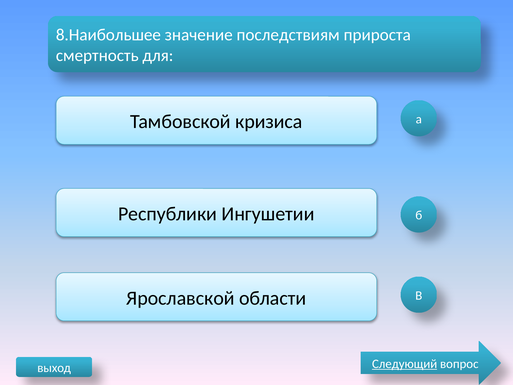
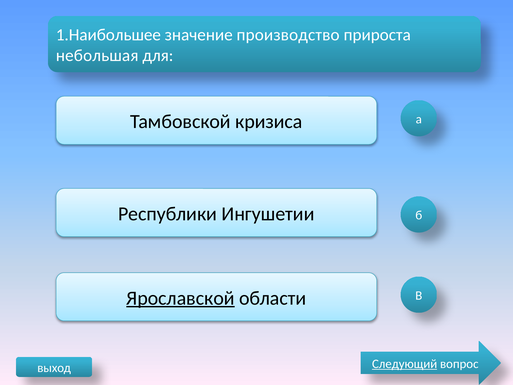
8.Наибольшее: 8.Наибольшее -> 1.Наибольшее
последствиям: последствиям -> производство
смертность: смертность -> небольшая
Ярославской underline: none -> present
